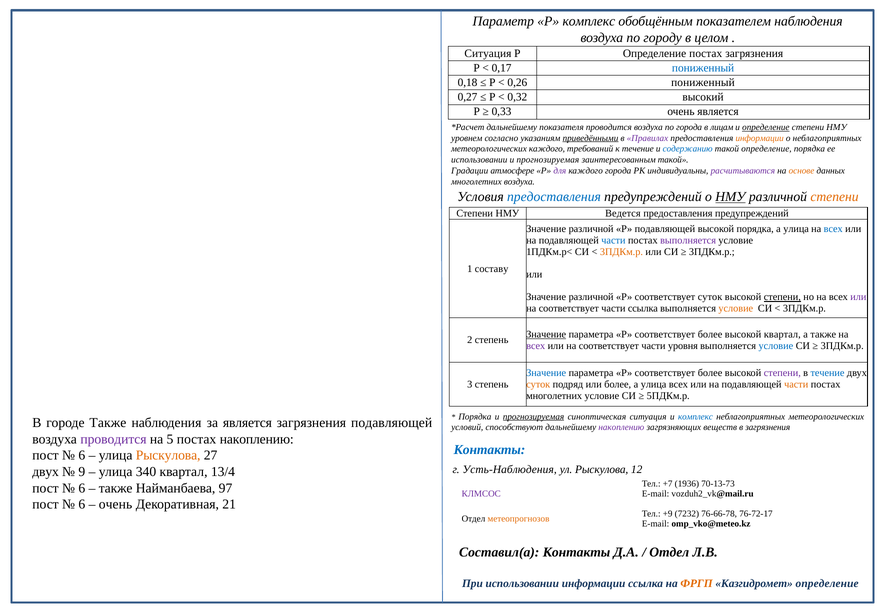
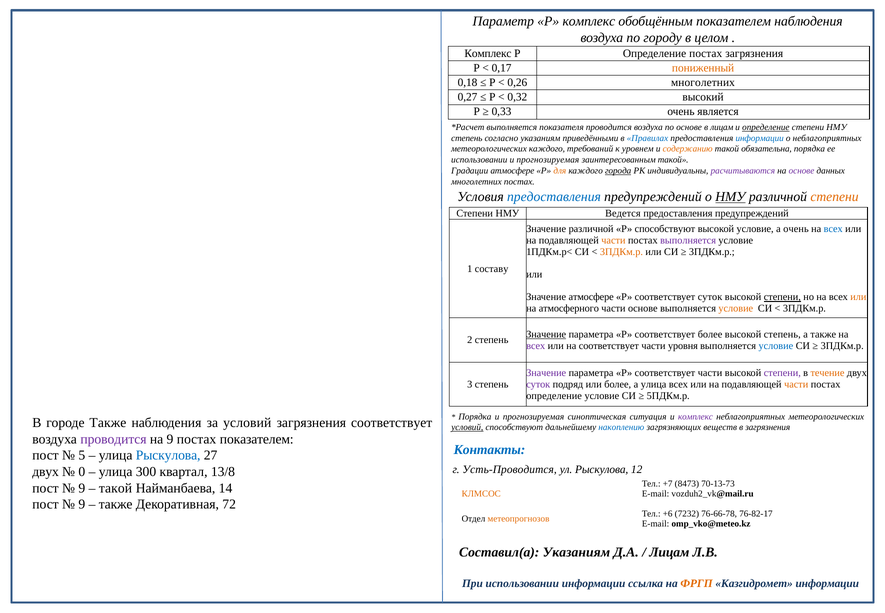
Ситуация at (488, 53): Ситуация -> Комплекс
пониженный at (703, 68) colour: blue -> orange
0,26 пониженный: пониженный -> многолетних
дальнейшему at (512, 127): дальнейшему -> выполняется
по города: города -> основе
уровнем at (467, 138): уровнем -> степень
приведёнными underline: present -> none
Правилах colour: purple -> blue
информации at (760, 138) colour: orange -> blue
к течение: течение -> уровнем
содержанию colour: blue -> orange
такой определение: определение -> обязательна
для colour: purple -> orange
города at (618, 171) underline: none -> present
основе at (801, 171) colour: orange -> purple
многолетних воздуха: воздуха -> постах
Р подавляющей: подавляющей -> способствуют
высокой порядка: порядка -> условие
улица at (796, 229): улица -> очень
части at (613, 240) colour: blue -> orange
различной at (591, 297): различной -> атмосфере
или at (858, 297) colour: purple -> orange
соответствует at (569, 308): соответствует -> атмосферного
части ссылка: ссылка -> основе
высокой квартал: квартал -> степень
Значение at (546, 373) colour: blue -> purple
более at (710, 373): более -> части
течение at (828, 373) colour: blue -> orange
суток at (538, 384) colour: orange -> purple
многолетних at (554, 395): многолетних -> определение
прогнозируемая at (534, 416) underline: present -> none
комплекс at (695, 416) colour: blue -> purple
за является: является -> условий
загрязнения подавляющей: подавляющей -> соответствует
условий at (467, 427) underline: none -> present
накоплению at (621, 427) colour: purple -> blue
на 5: 5 -> 9
постах накоплению: накоплению -> показателем
6 at (82, 455): 6 -> 5
Рыскулова at (168, 455) colour: orange -> blue
Усть-Наблюдения: Усть-Наблюдения -> Усть-Проводится
9: 9 -> 0
340: 340 -> 300
13/4: 13/4 -> 13/8
1936: 1936 -> 8473
6 at (82, 488): 6 -> 9
также at (116, 488): также -> такой
97: 97 -> 14
КЛМСОС colour: purple -> orange
6 at (82, 504): 6 -> 9
очень at (116, 504): очень -> также
21: 21 -> 72
+9: +9 -> +6
76-72-17: 76-72-17 -> 76-82-17
Составил(а Контакты: Контакты -> Указаниям
Отдел at (669, 552): Отдел -> Лицам
Казгидромет определение: определение -> информации
